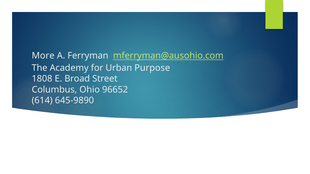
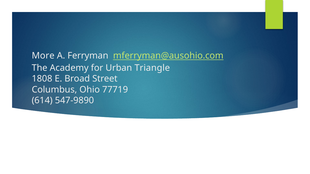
Purpose: Purpose -> Triangle
96652: 96652 -> 77719
645-9890: 645-9890 -> 547-9890
